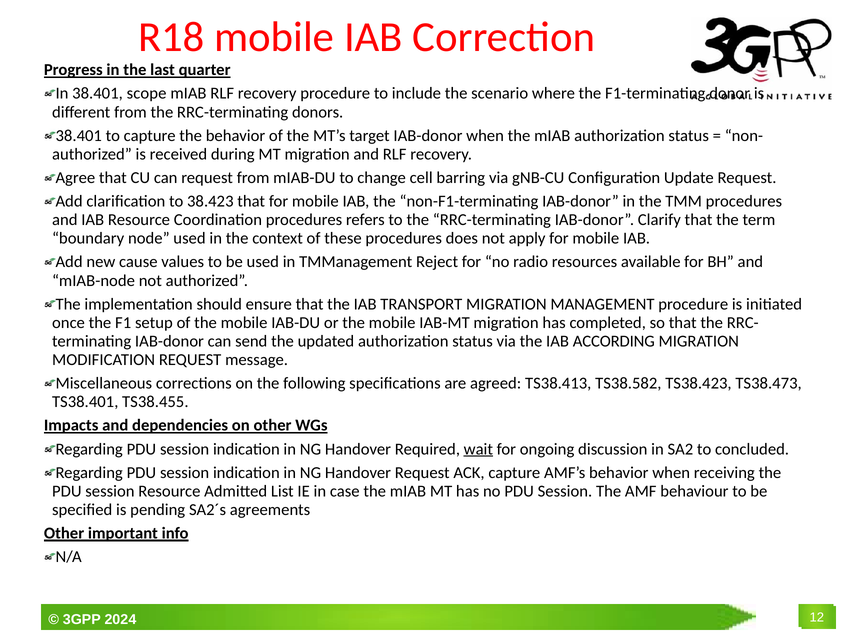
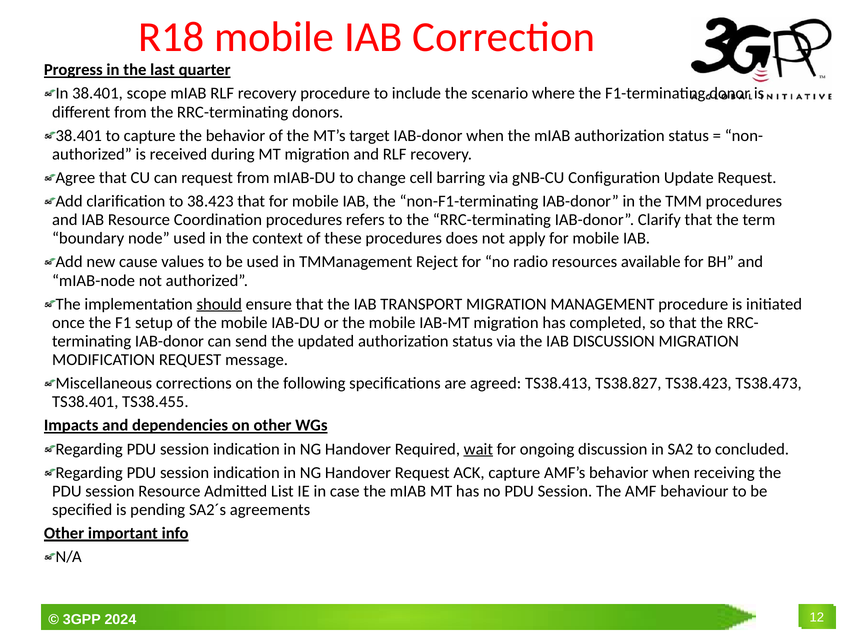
should underline: none -> present
IAB ACCORDING: ACCORDING -> DISCUSSION
TS38.582: TS38.582 -> TS38.827
